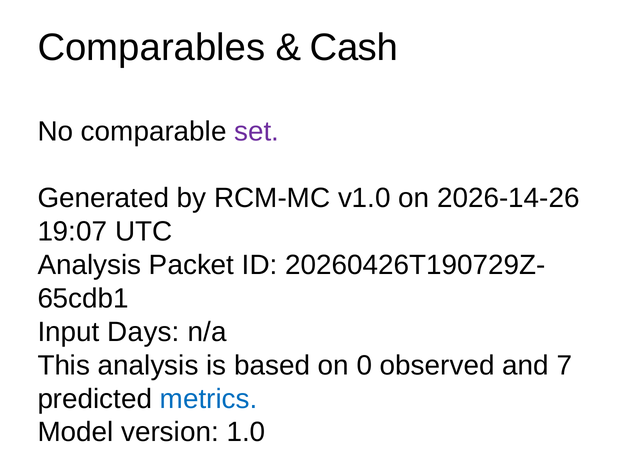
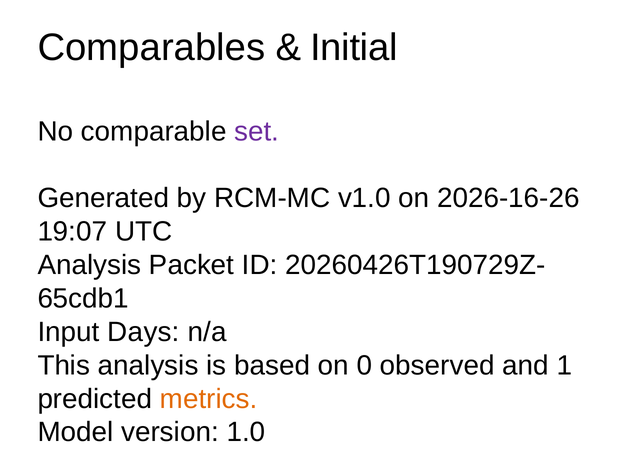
Cash: Cash -> Initial
2026-14-26: 2026-14-26 -> 2026-16-26
7: 7 -> 1
metrics colour: blue -> orange
